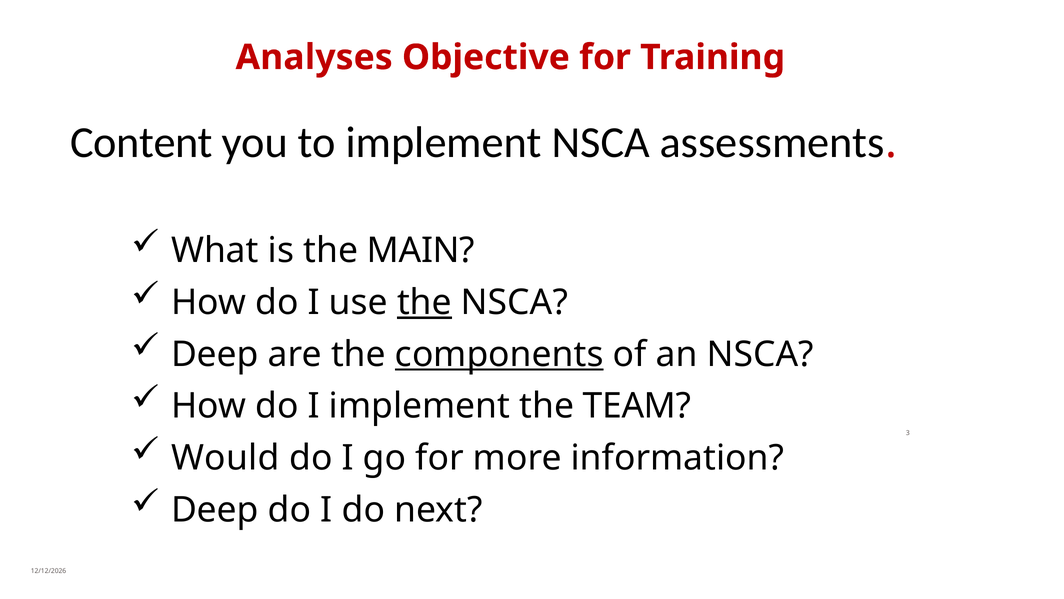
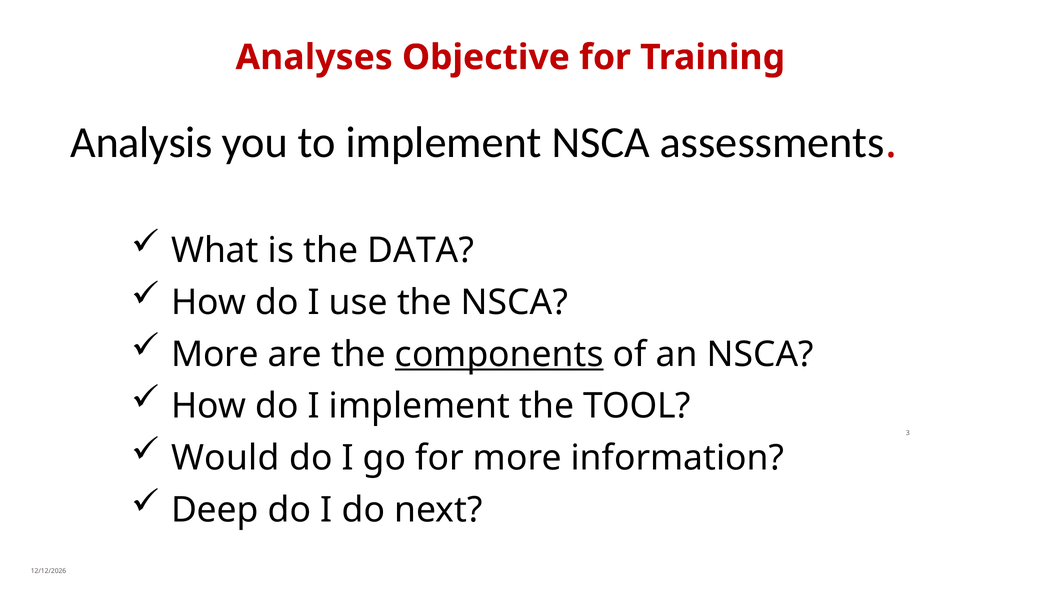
Content: Content -> Analysis
MAIN: MAIN -> DATA
the at (424, 302) underline: present -> none
Deep at (215, 354): Deep -> More
TEAM: TEAM -> TOOL
